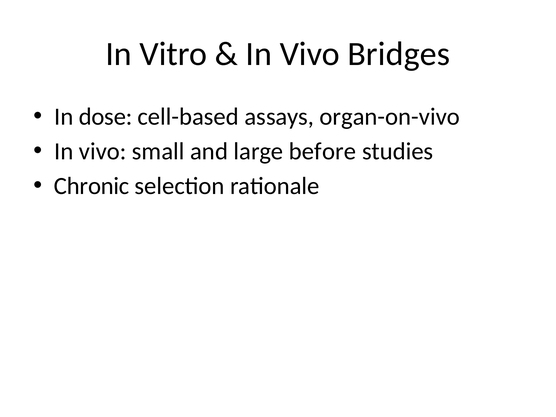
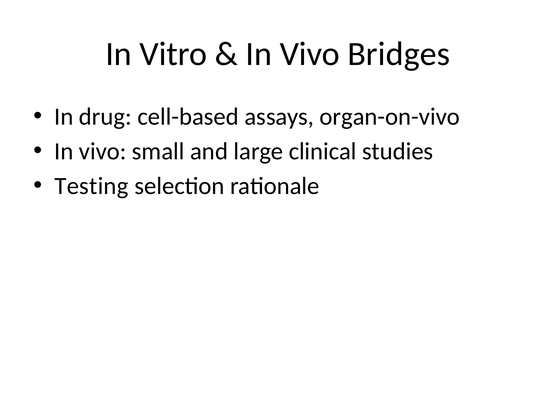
dose: dose -> drug
before: before -> clinical
Chronic: Chronic -> Testing
